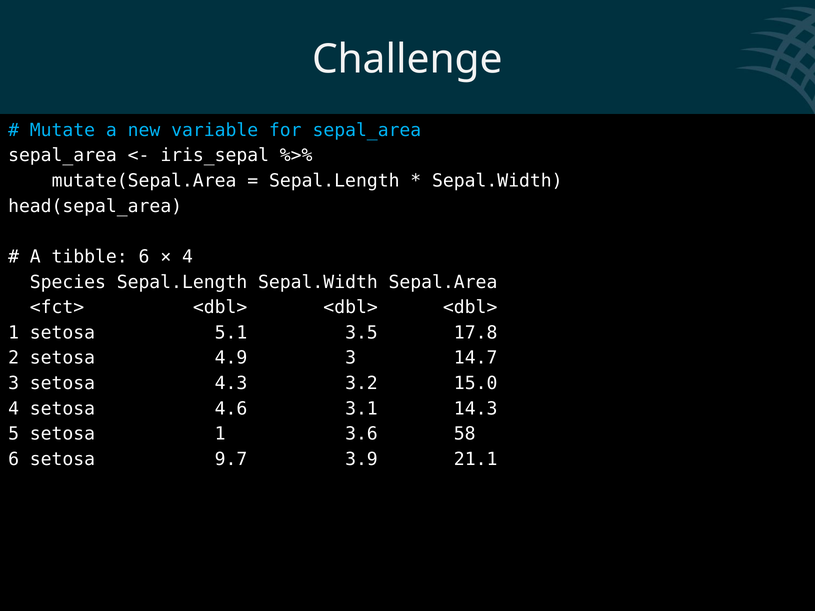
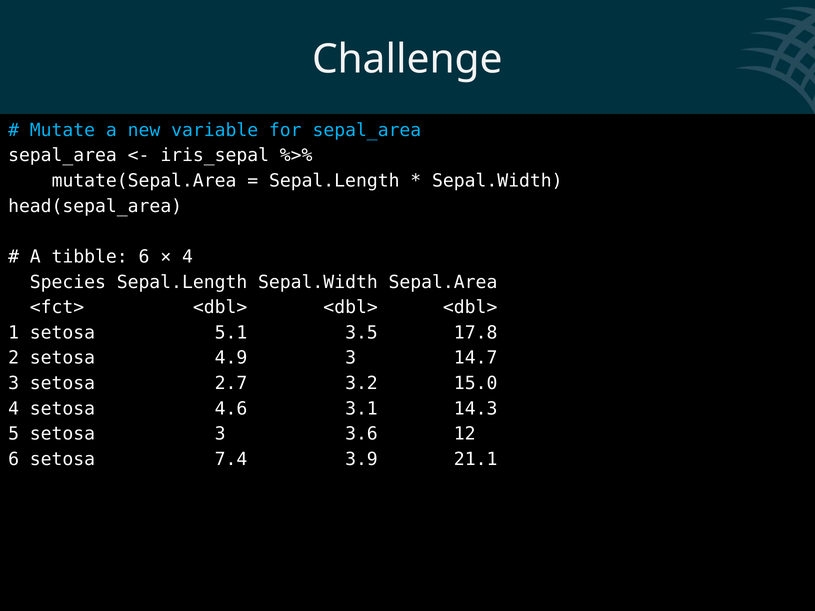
4.3: 4.3 -> 2.7
setosa 1: 1 -> 3
58: 58 -> 12
9.7: 9.7 -> 7.4
